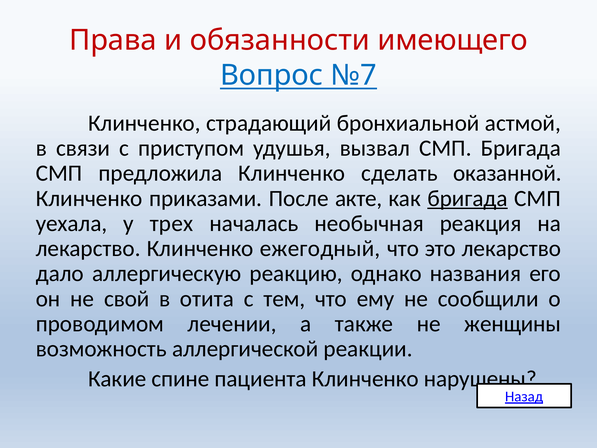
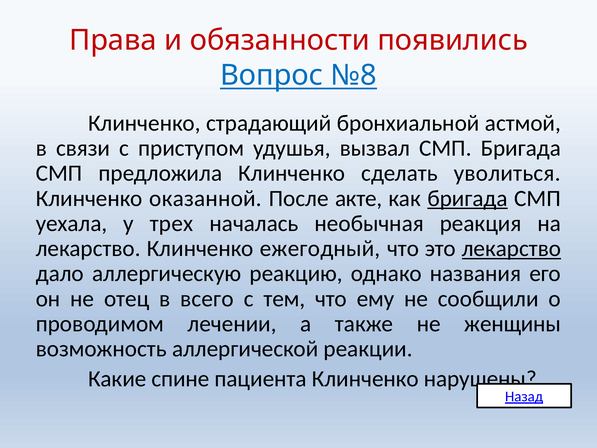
имеющего: имеющего -> появились
№7: №7 -> №8
оказанной: оказанной -> уволиться
приказами: приказами -> оказанной
лекарство at (511, 248) underline: none -> present
свой: свой -> отец
отита: отита -> всего
